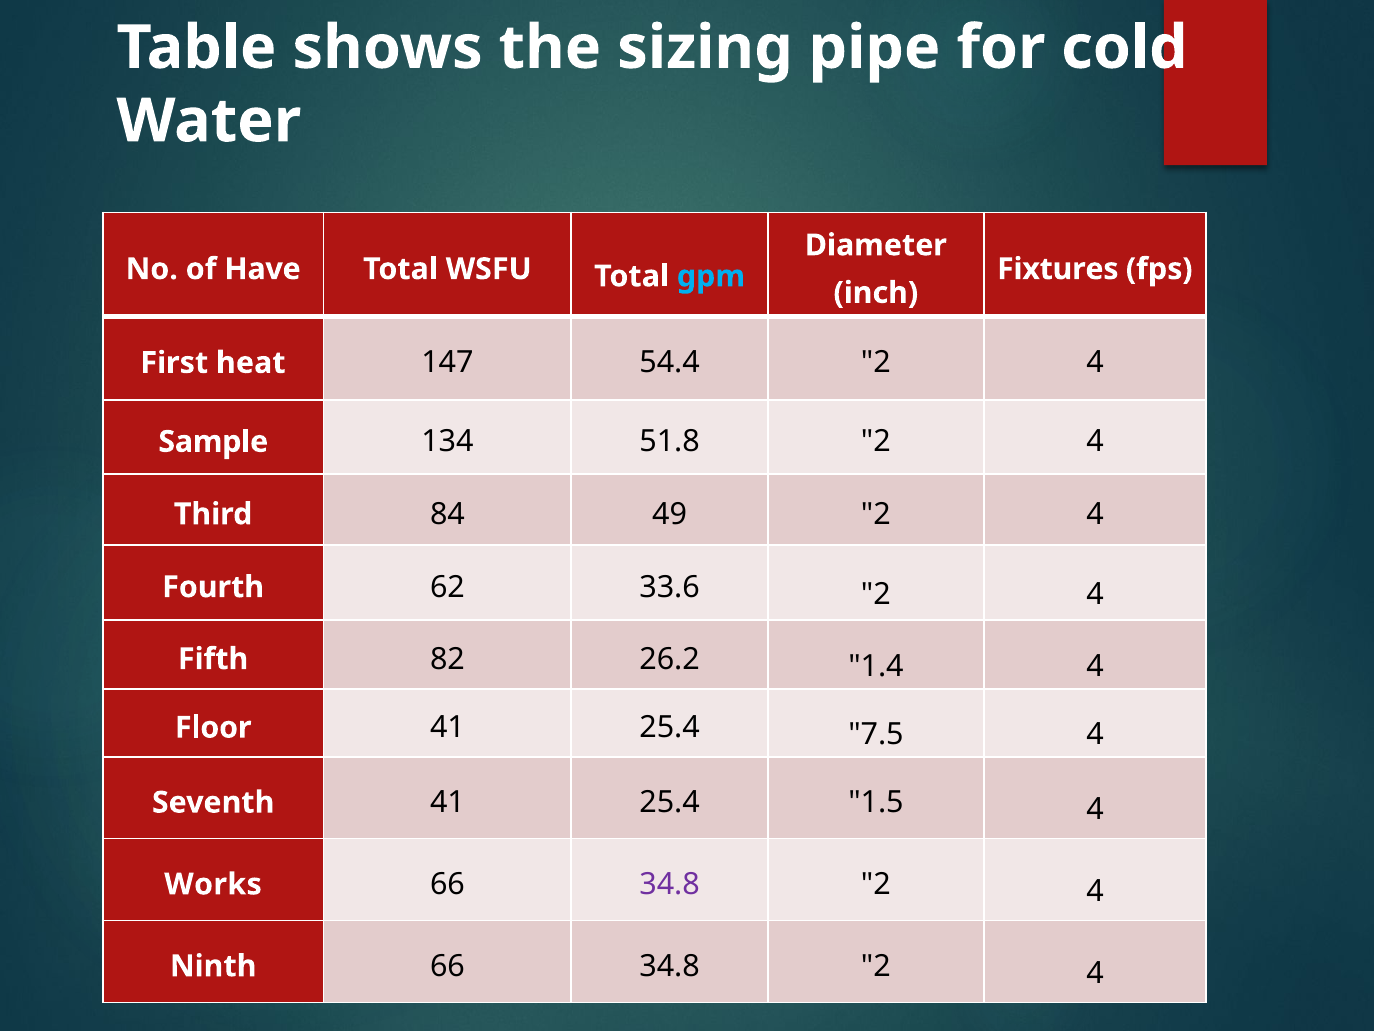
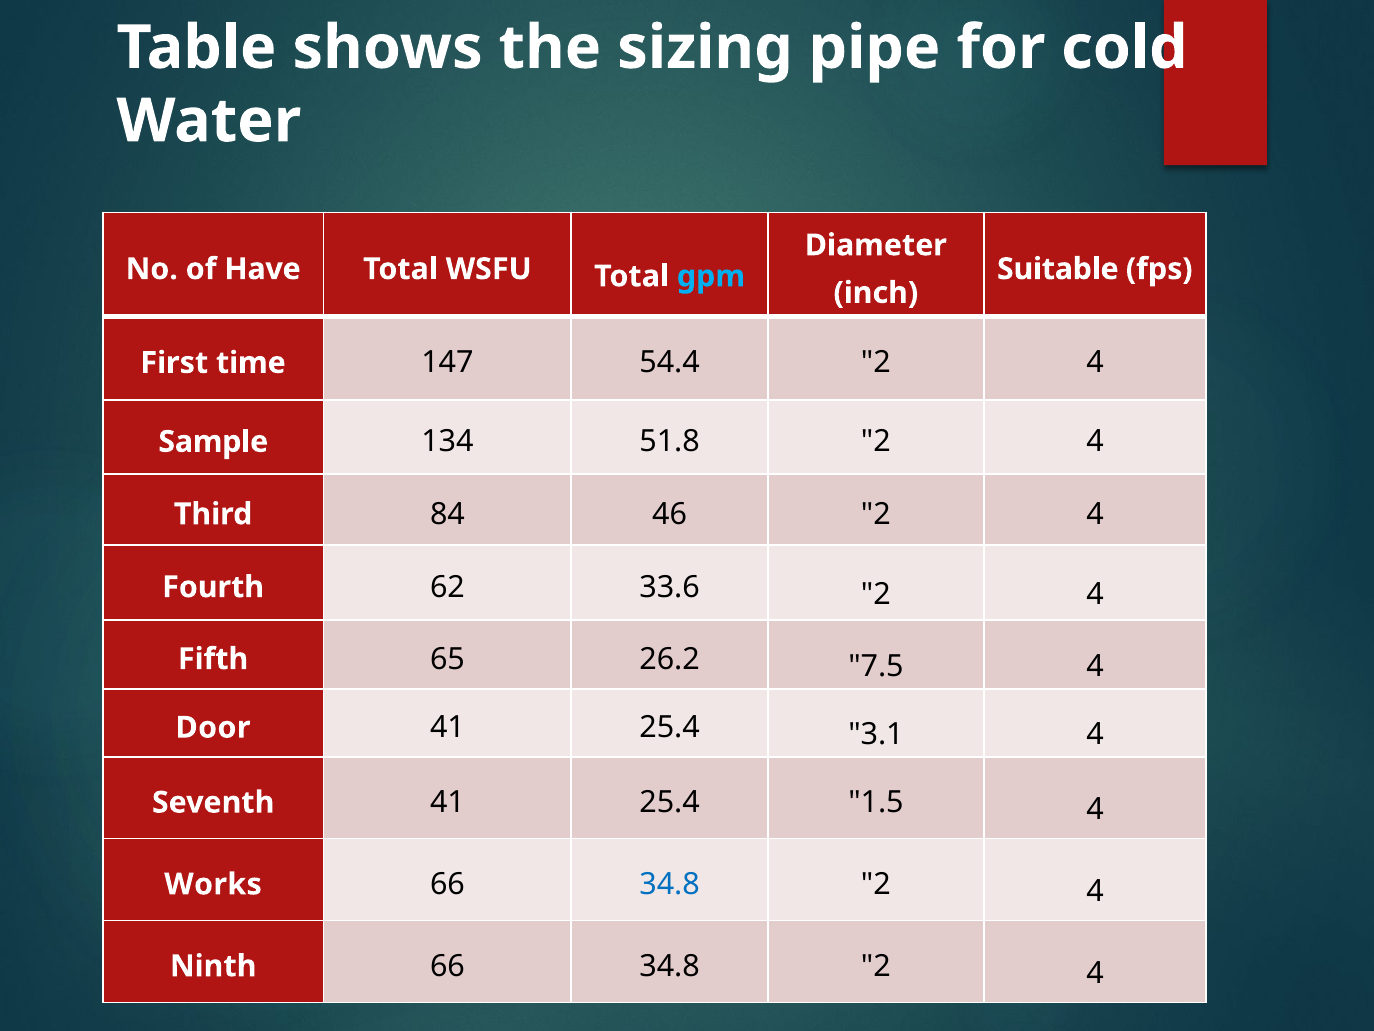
Fixtures: Fixtures -> Suitable
heat: heat -> time
49: 49 -> 46
82: 82 -> 65
1.4: 1.4 -> 7.5
Floor: Floor -> Door
7.5: 7.5 -> 3.1
34.8 at (670, 884) colour: purple -> blue
